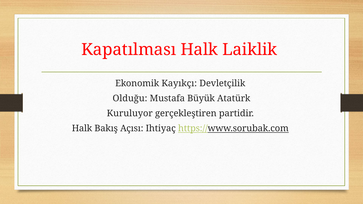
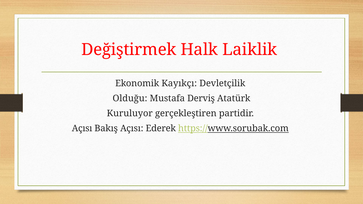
Kapatılması: Kapatılması -> Değiştirmek
Büyük: Büyük -> Derviş
Halk at (82, 128): Halk -> Açısı
Ihtiyaç: Ihtiyaç -> Ederek
